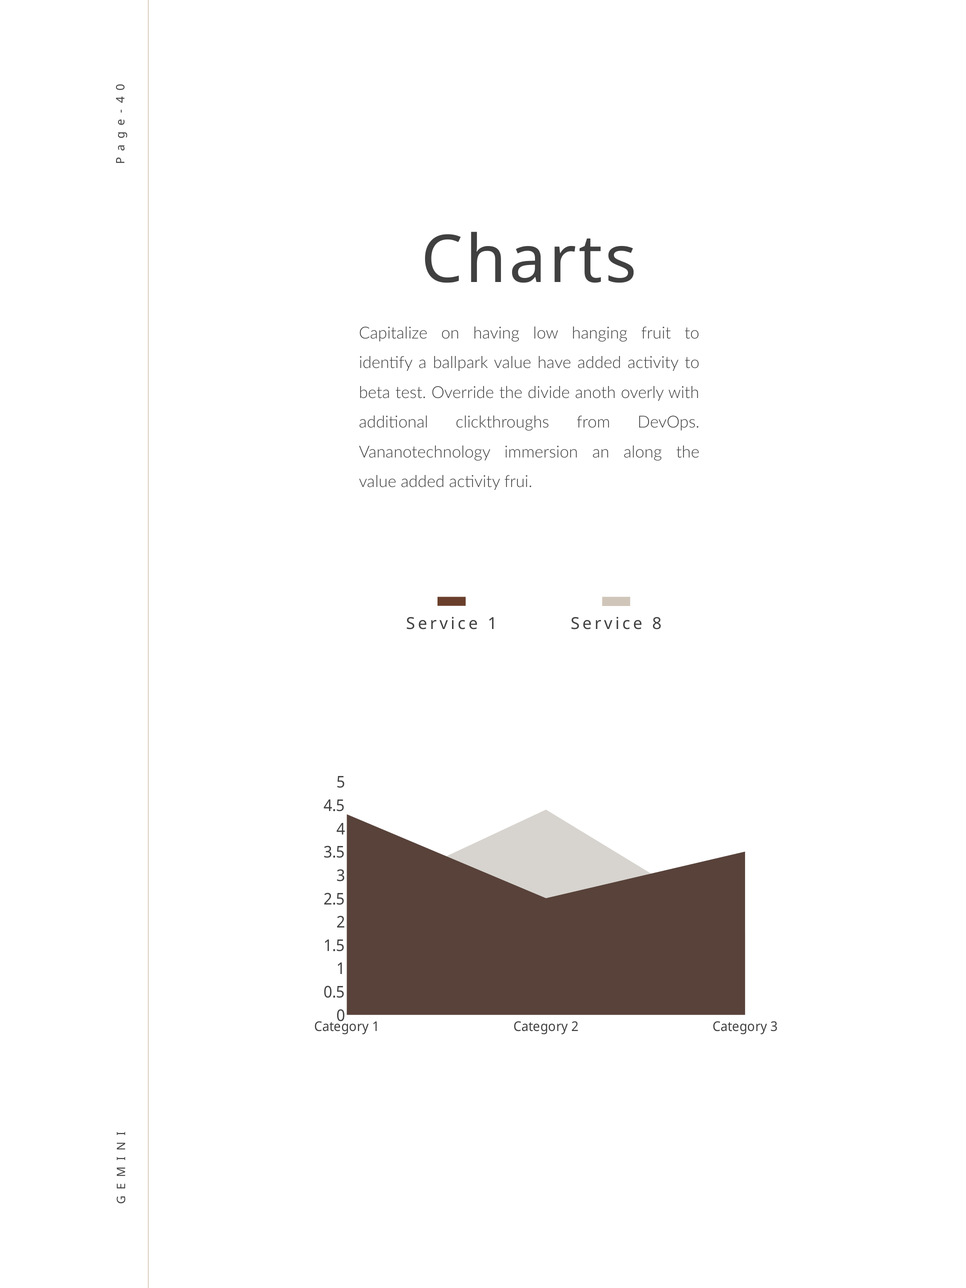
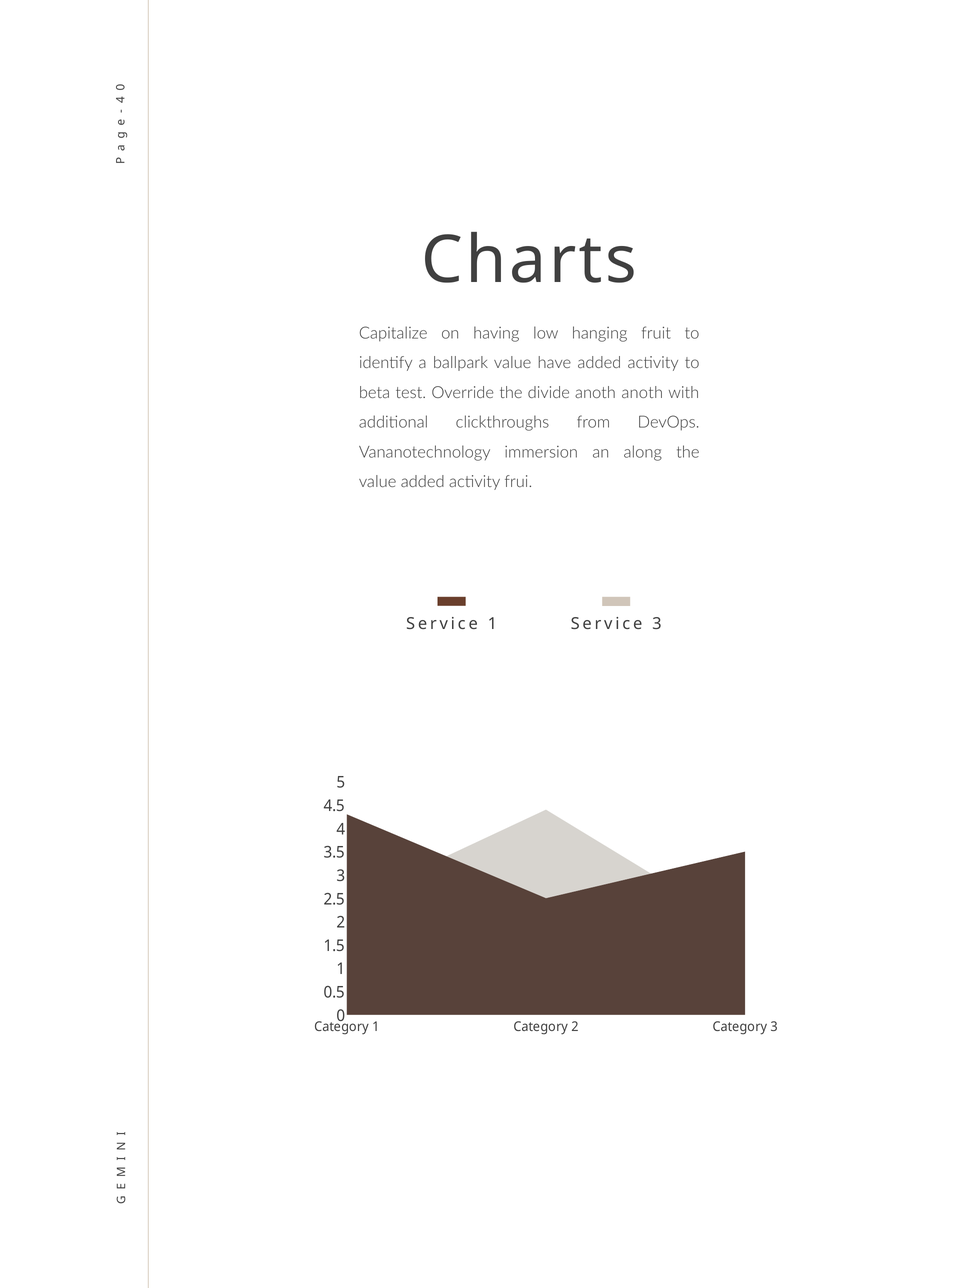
anoth overly: overly -> anoth
Service 8: 8 -> 3
